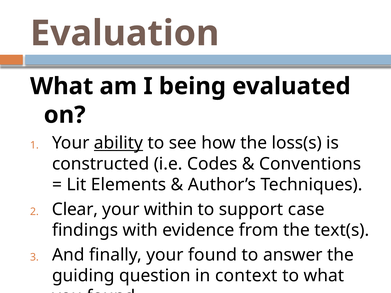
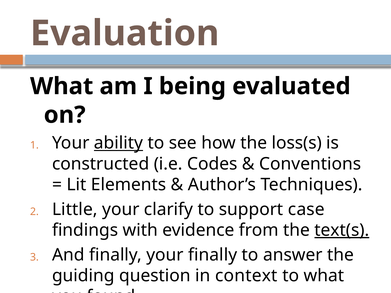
Clear: Clear -> Little
within: within -> clarify
text(s underline: none -> present
your found: found -> finally
